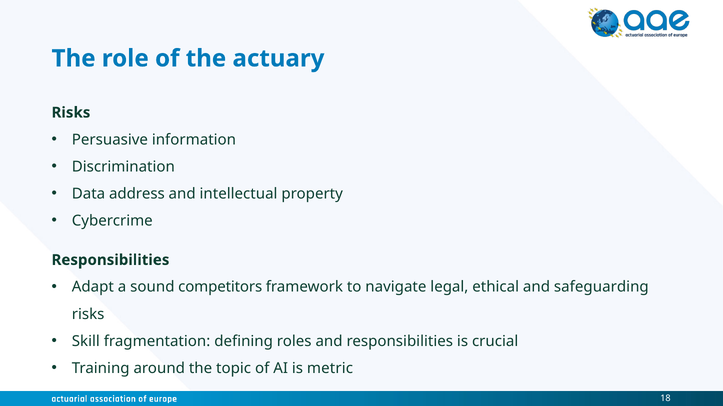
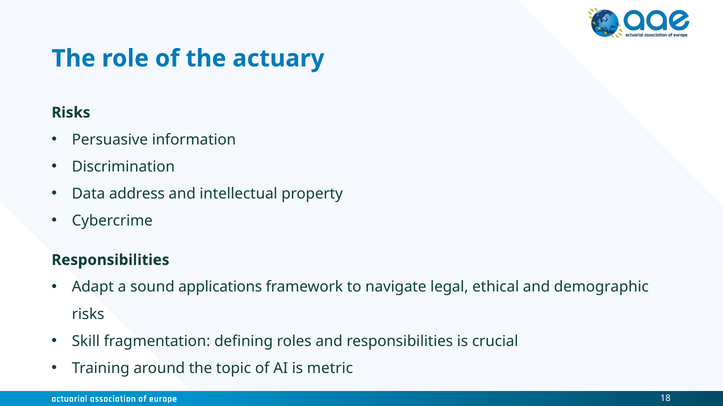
competitors: competitors -> applications
safeguarding: safeguarding -> demographic
